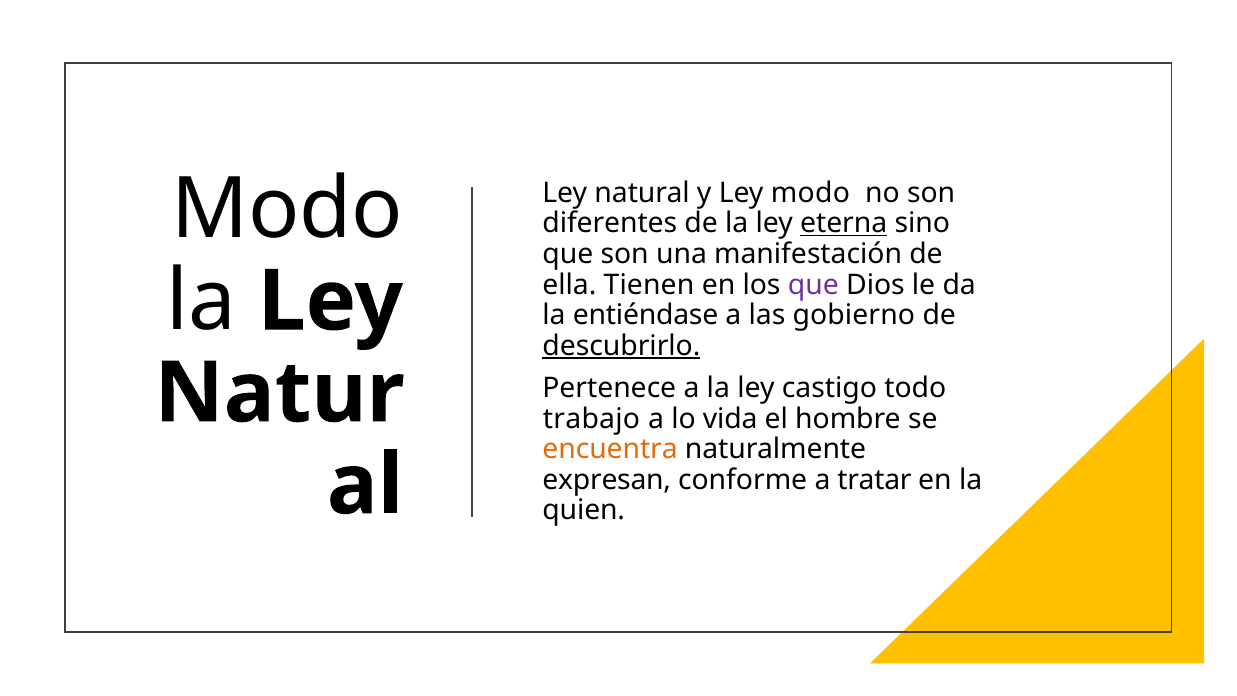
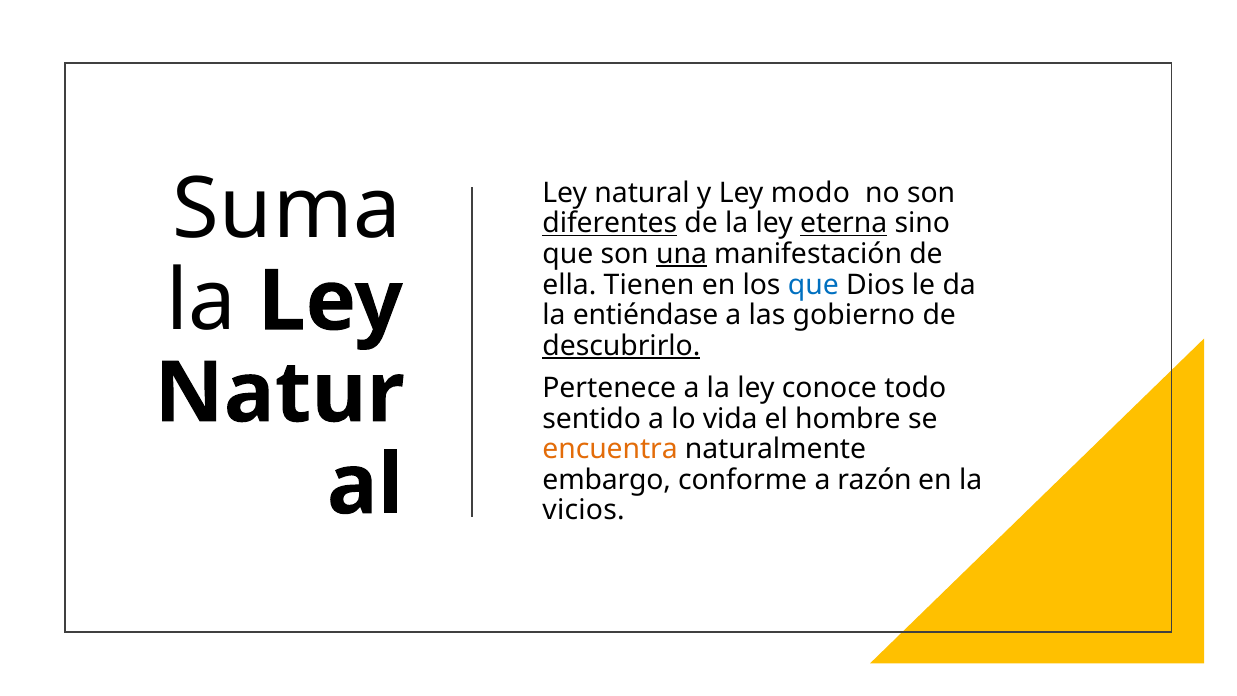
Modo at (287, 210): Modo -> Suma
diferentes underline: none -> present
una underline: none -> present
que at (813, 285) colour: purple -> blue
castigo: castigo -> conoce
trabajo: trabajo -> sentido
expresan: expresan -> embargo
tratar: tratar -> razón
quien: quien -> vicios
